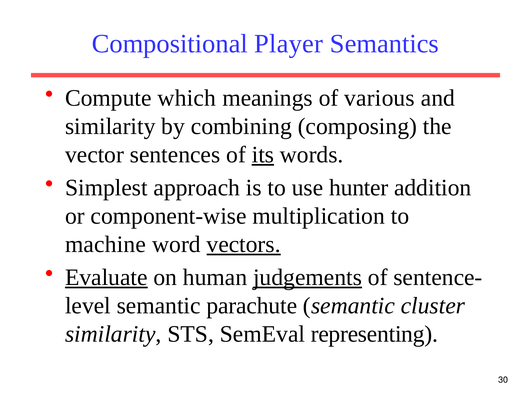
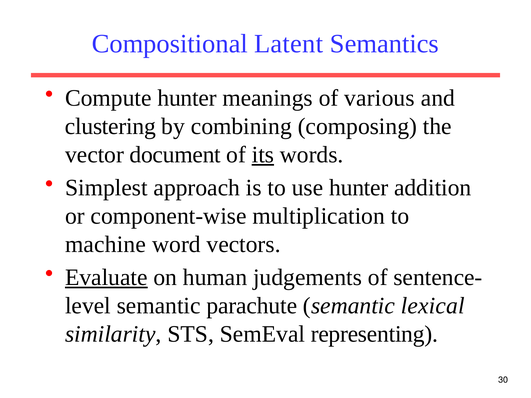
Player: Player -> Latent
Compute which: which -> hunter
similarity at (110, 126): similarity -> clustering
sentences: sentences -> document
vectors underline: present -> none
judgements underline: present -> none
cluster: cluster -> lexical
